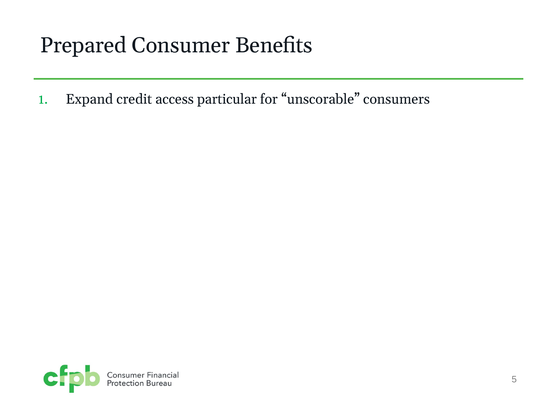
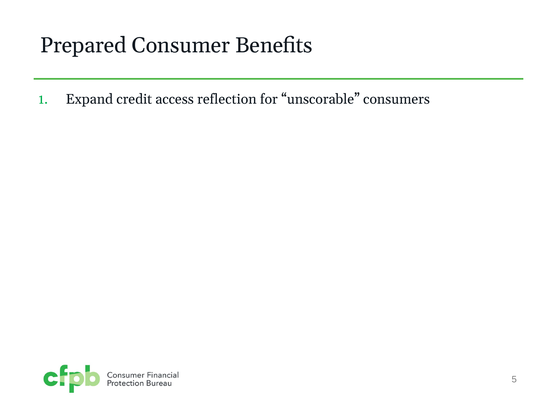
particular: particular -> reflection
